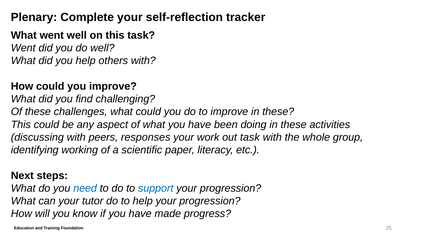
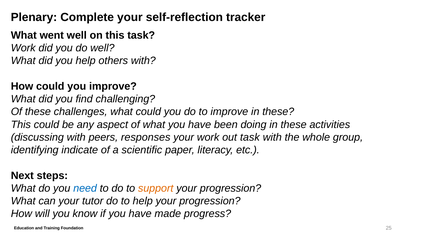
Went at (23, 48): Went -> Work
working: working -> indicate
support colour: blue -> orange
